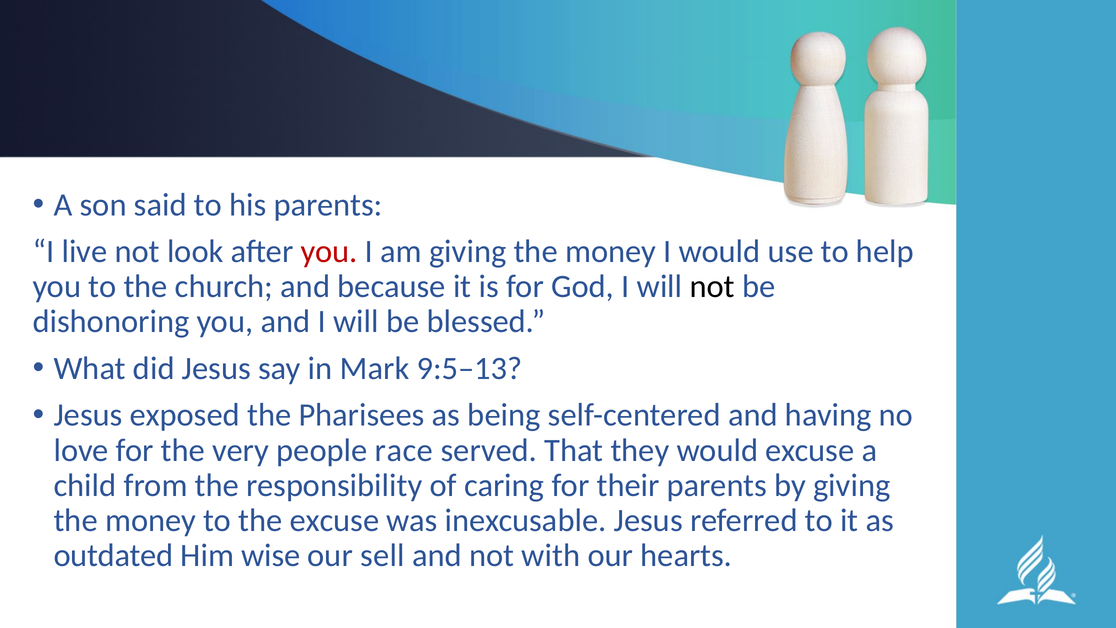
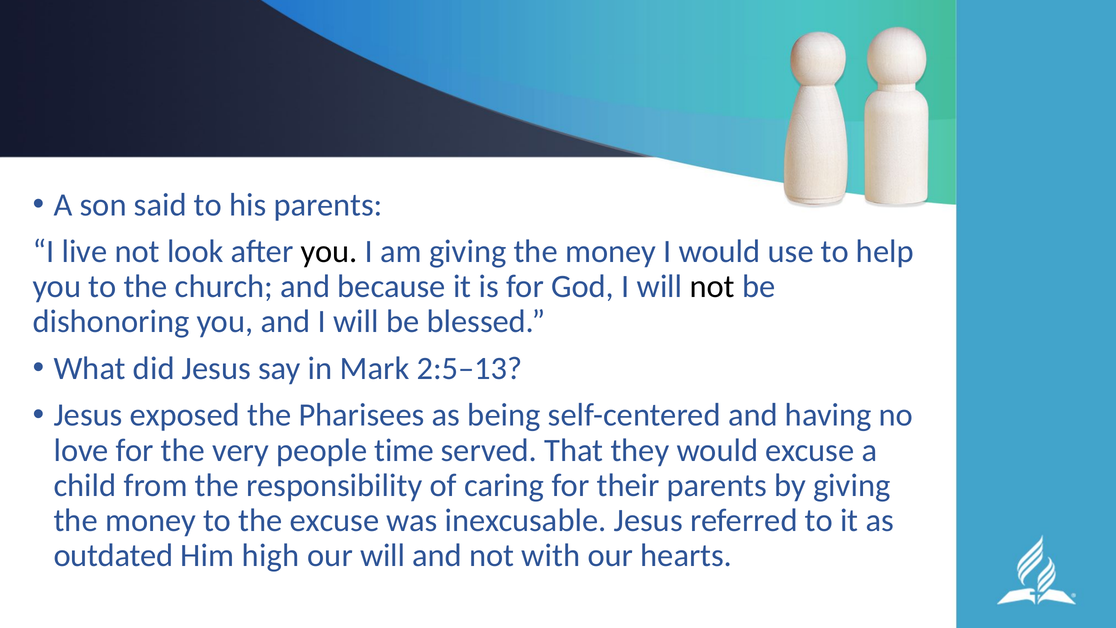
you at (329, 251) colour: red -> black
9:5–13: 9:5–13 -> 2:5–13
race: race -> time
wise: wise -> high
our sell: sell -> will
